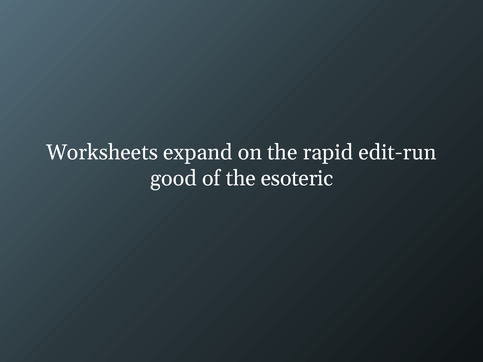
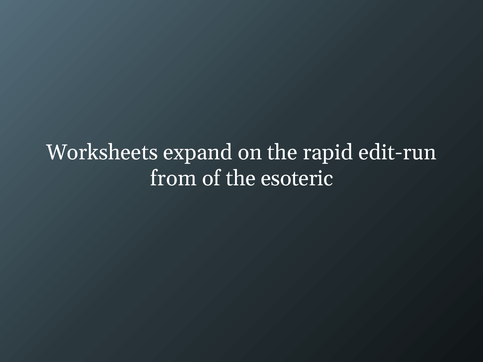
good: good -> from
